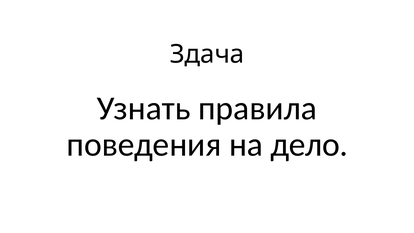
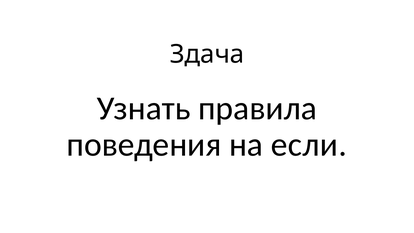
дело: дело -> если
